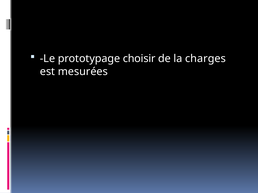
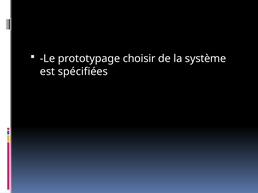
charges: charges -> système
mesurées: mesurées -> spécifiées
